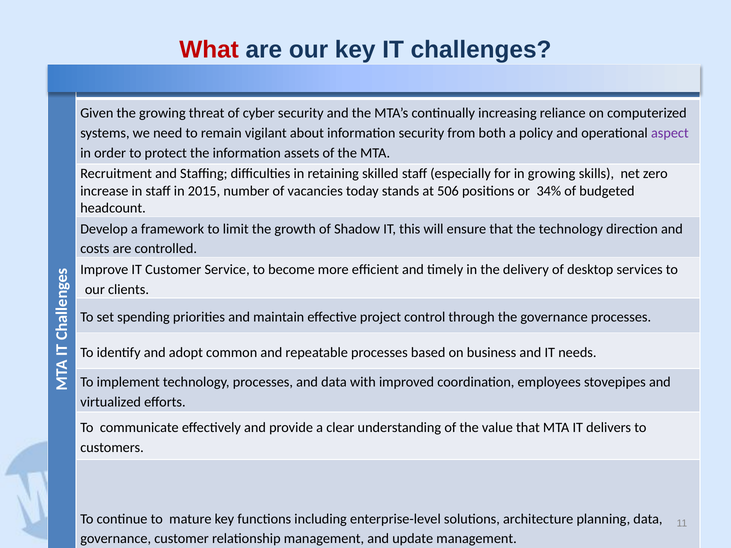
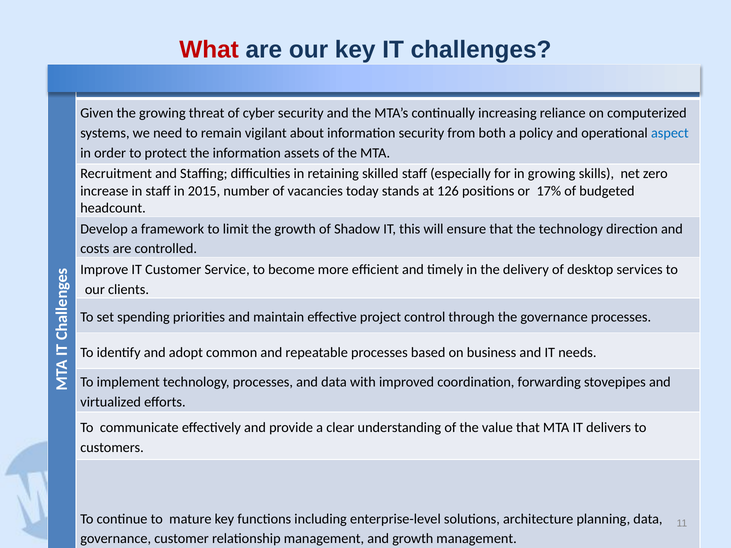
aspect colour: purple -> blue
506: 506 -> 126
34%: 34% -> 17%
employees: employees -> forwarding
and update: update -> growth
